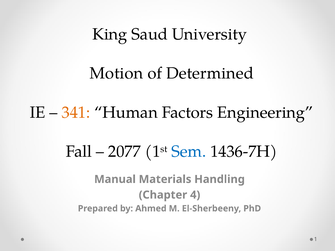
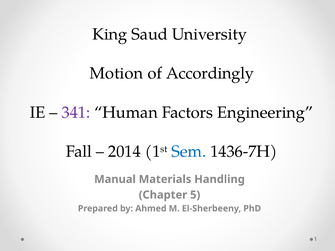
Determined: Determined -> Accordingly
341 colour: orange -> purple
2077: 2077 -> 2014
4: 4 -> 5
